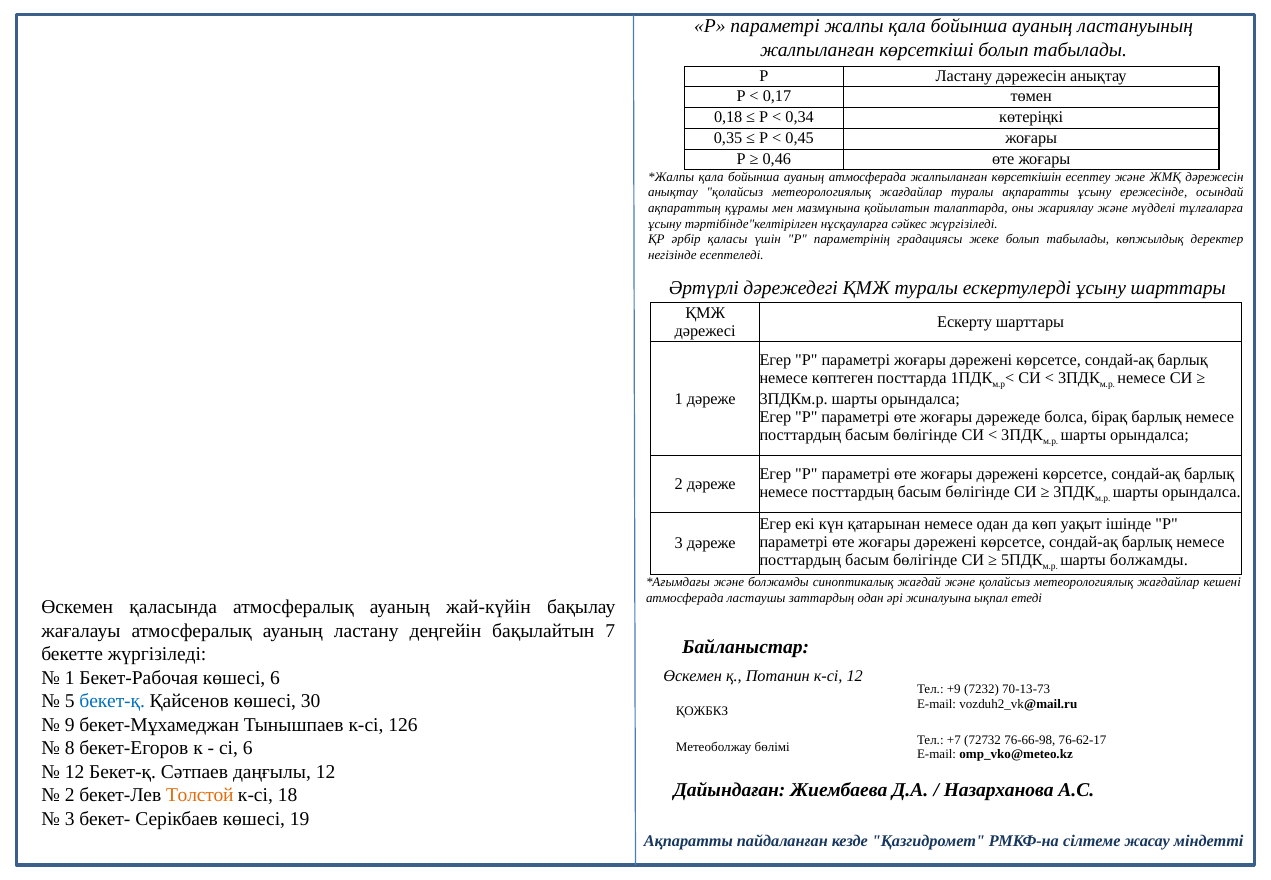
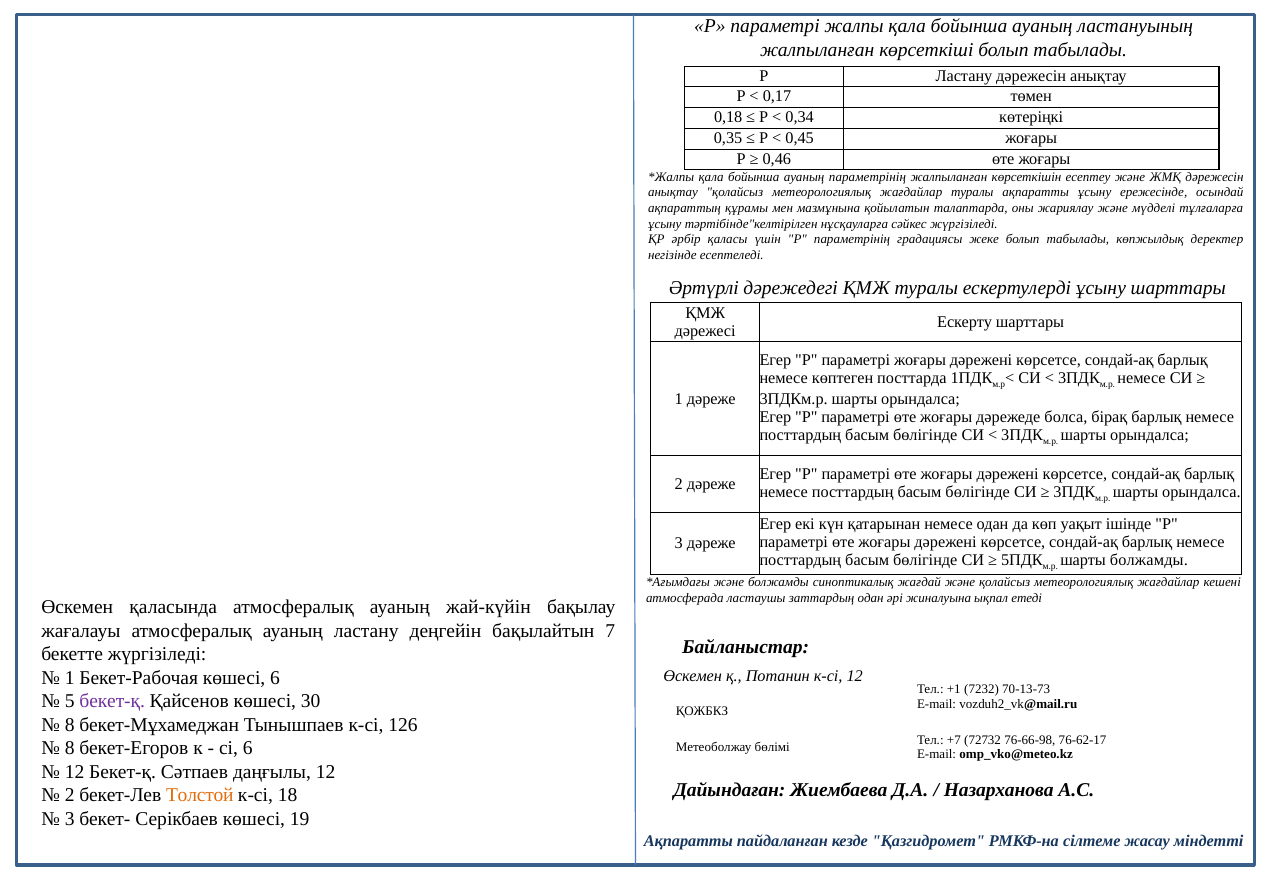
ауаның атмосферада: атмосферада -> параметрінің
+9: +9 -> +1
бекет-қ at (112, 701) colour: blue -> purple
9 at (70, 725): 9 -> 8
